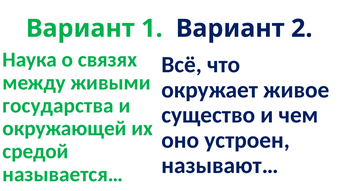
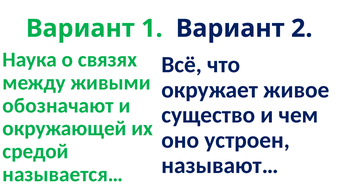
государства: государства -> обозначают
